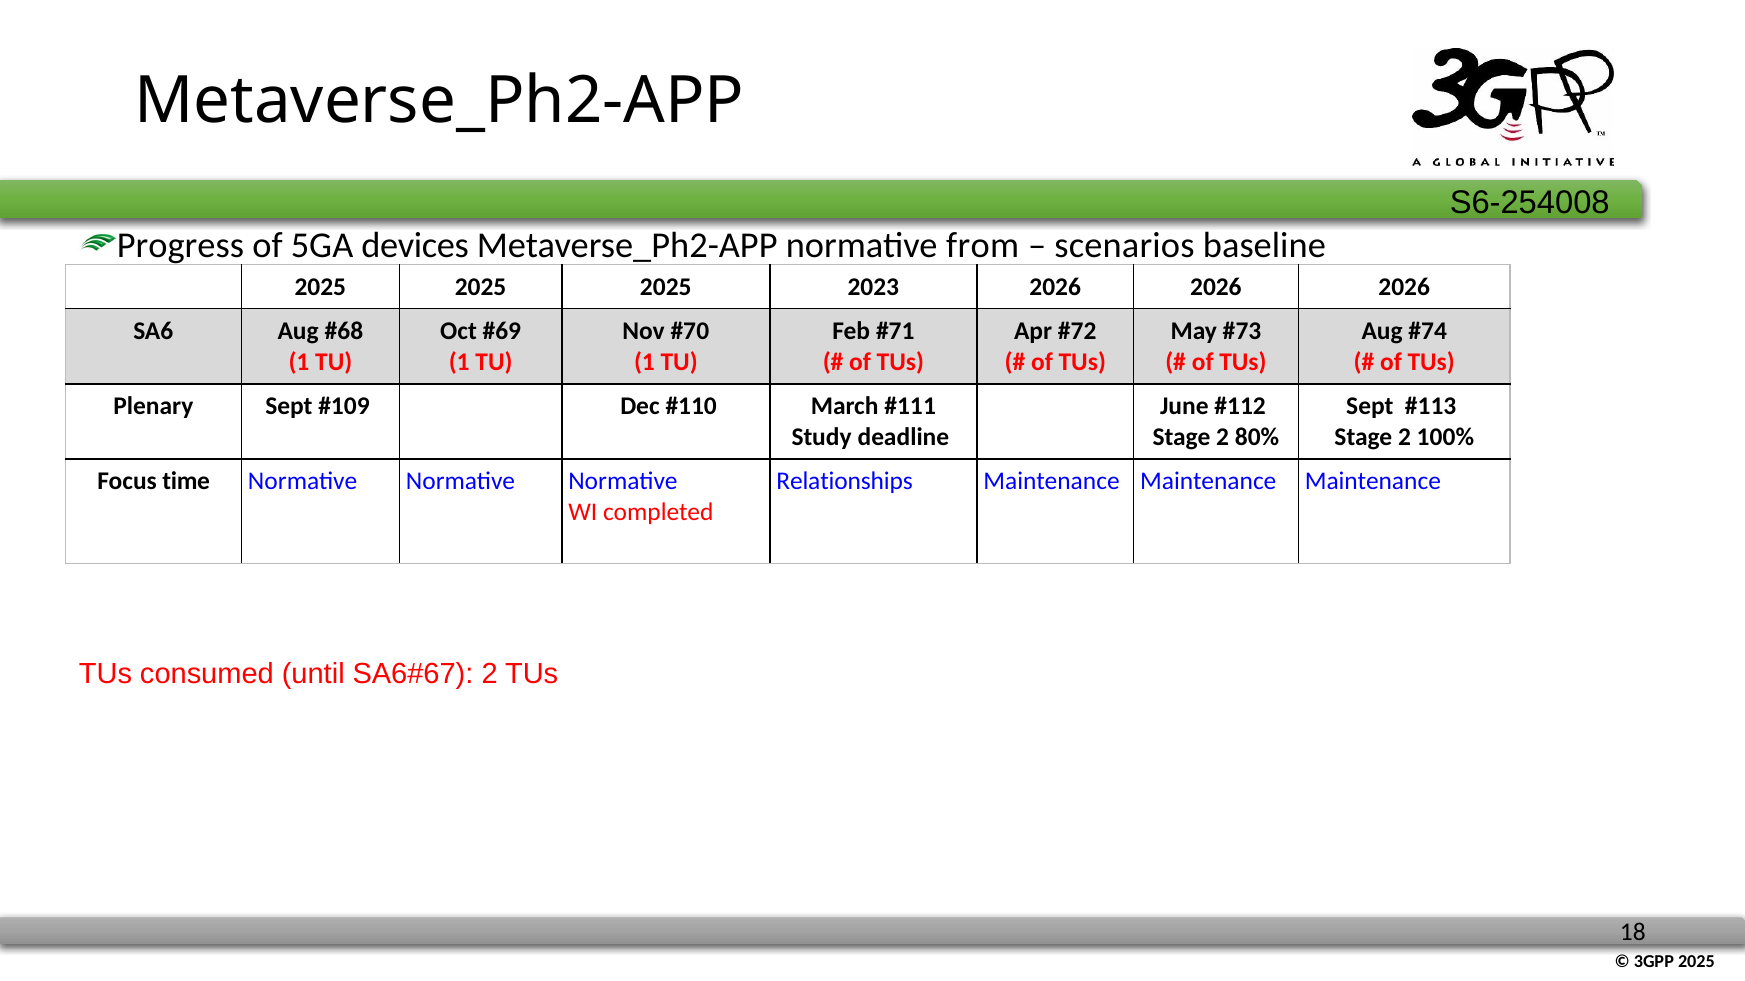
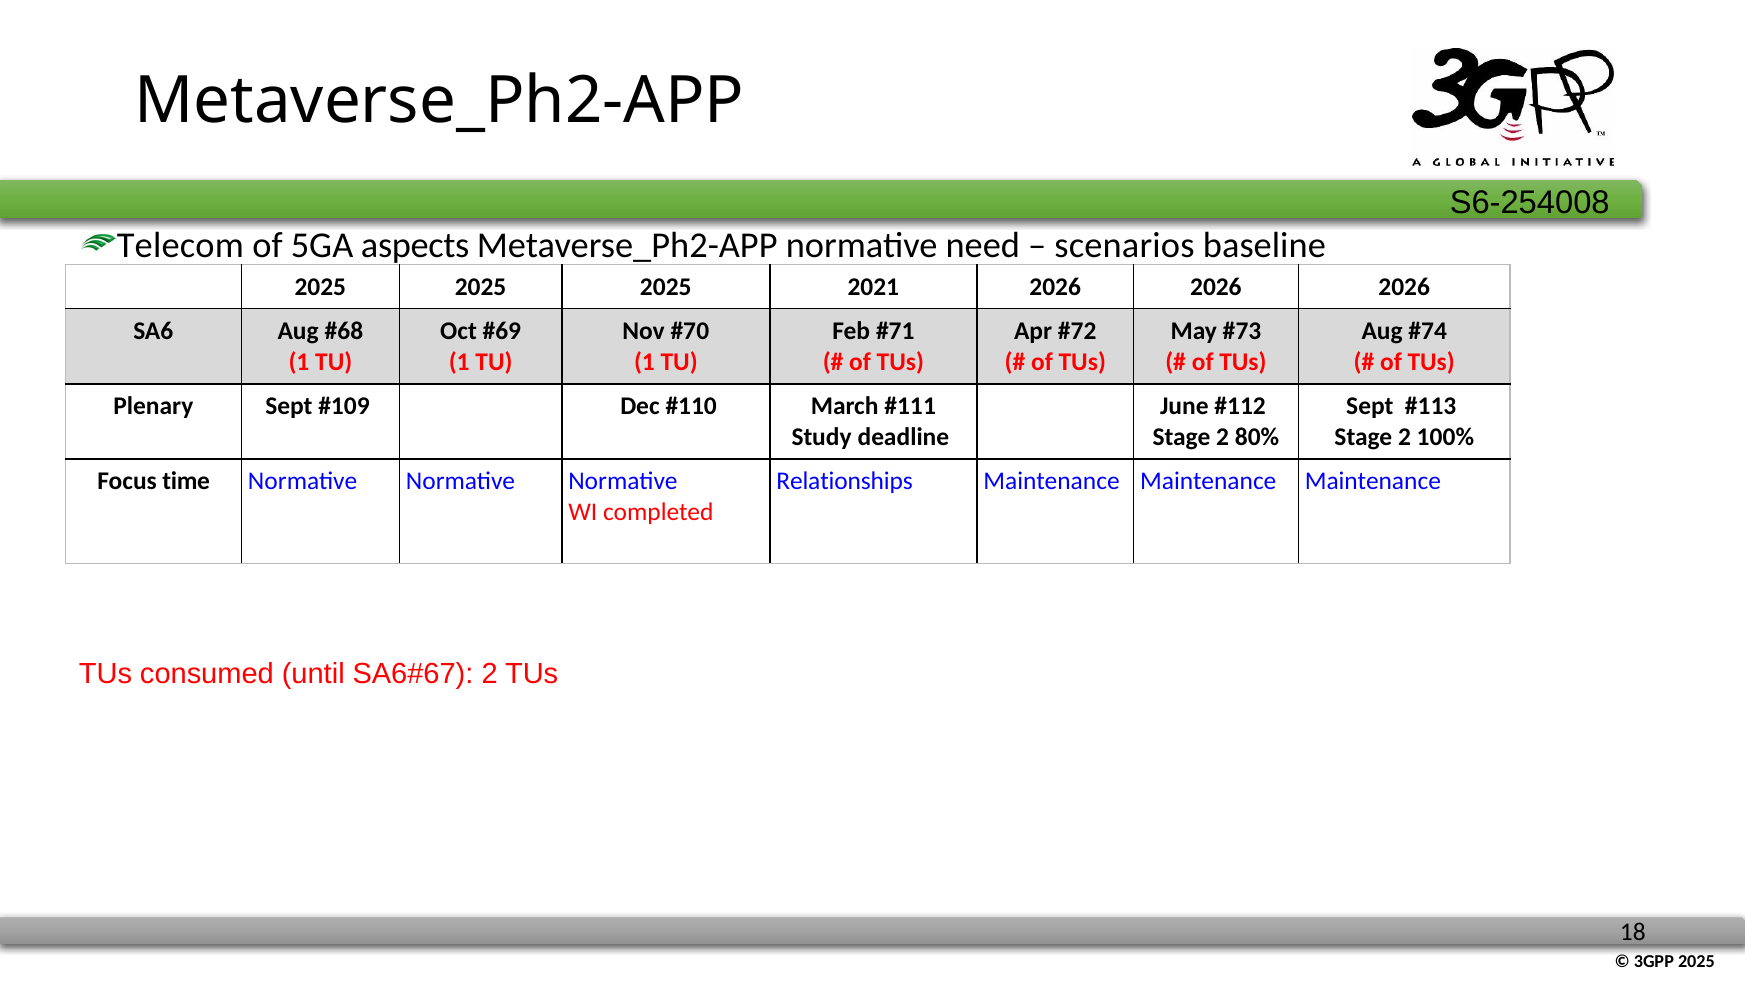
Progress: Progress -> Telecom
devices: devices -> aspects
from: from -> need
2023: 2023 -> 2021
